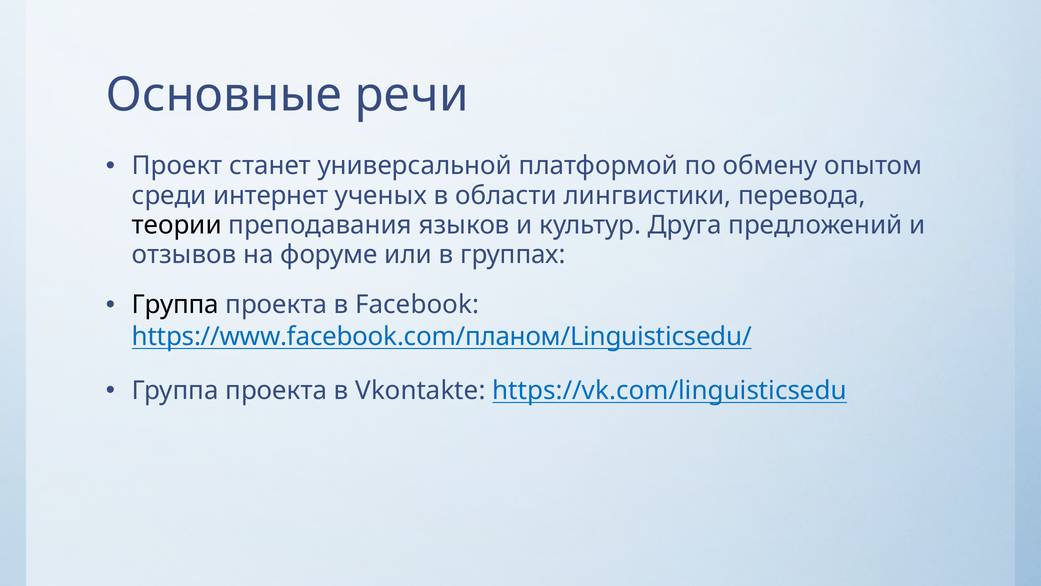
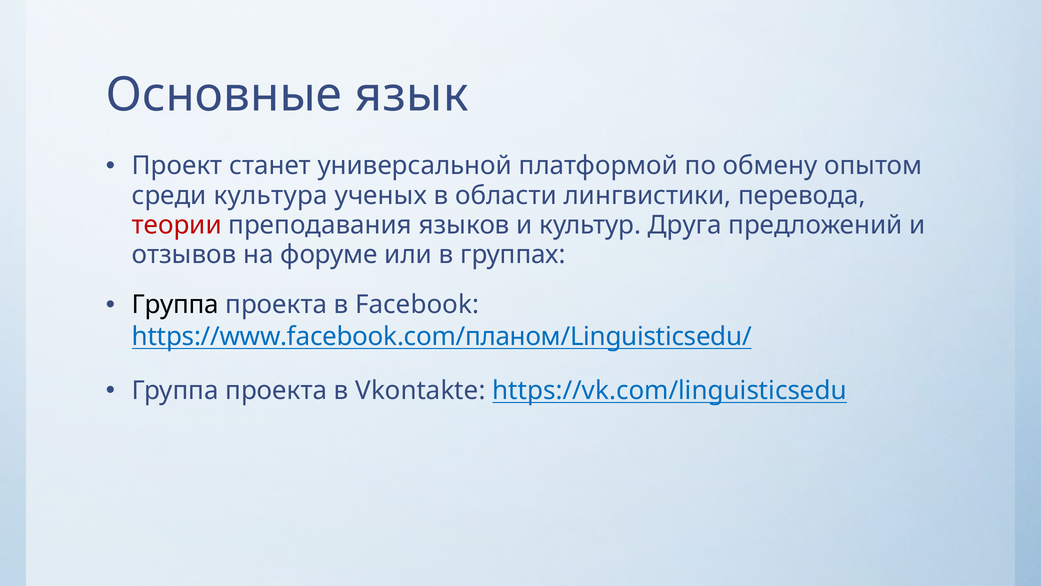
речи: речи -> язык
интернет: интернет -> культура
теории colour: black -> red
